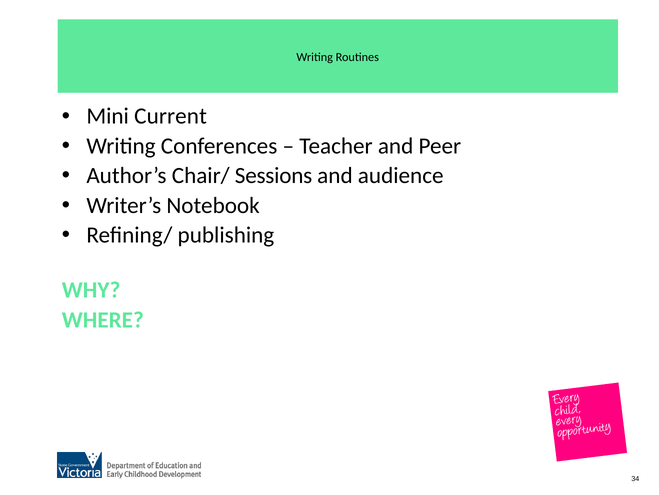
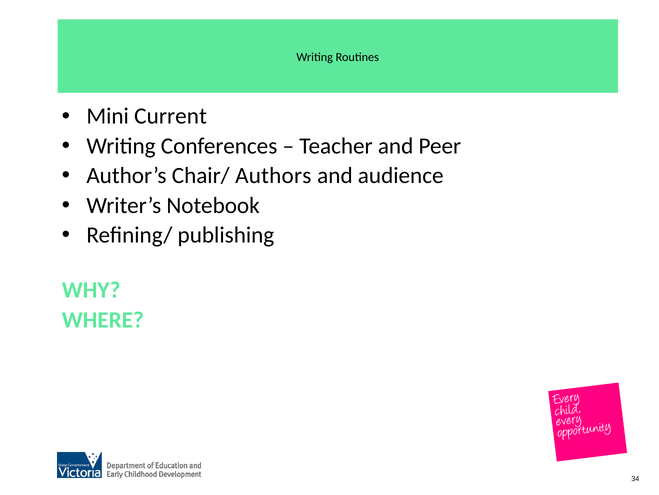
Sessions: Sessions -> Authors
